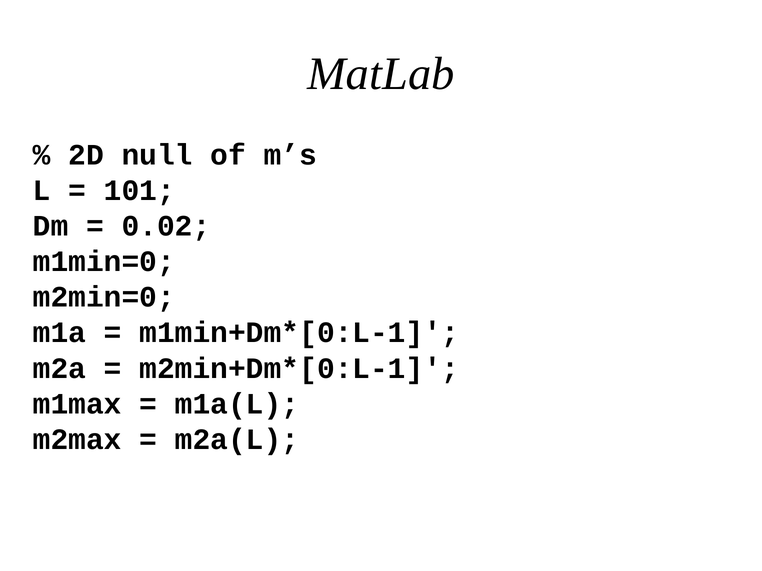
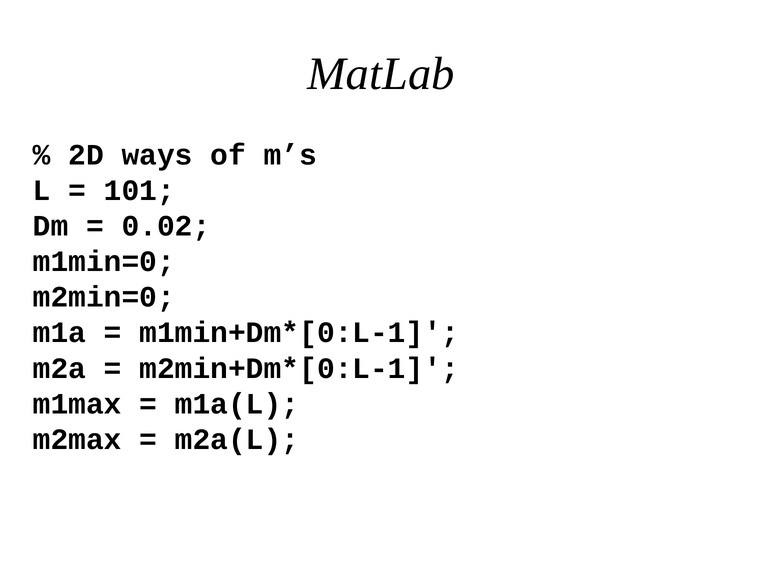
null: null -> ways
